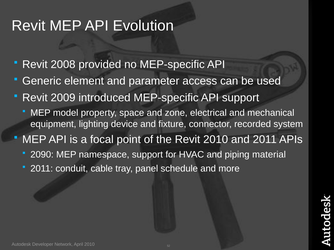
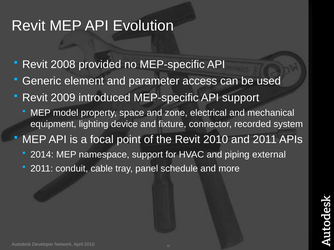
2090: 2090 -> 2014
material: material -> external
